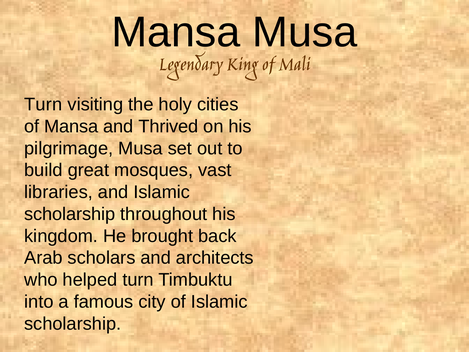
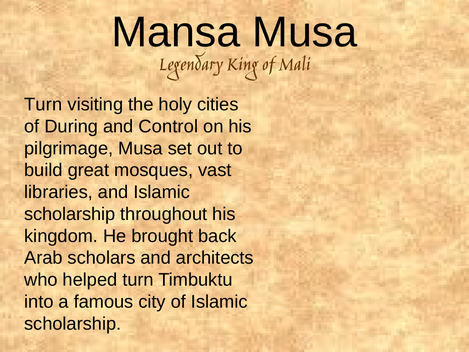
of Mansa: Mansa -> During
Thrived: Thrived -> Control
